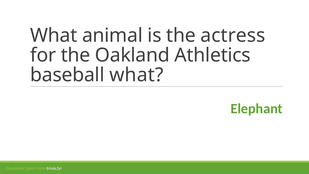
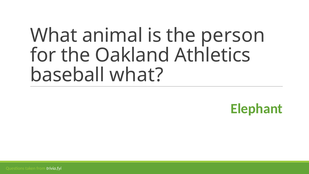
actress: actress -> person
